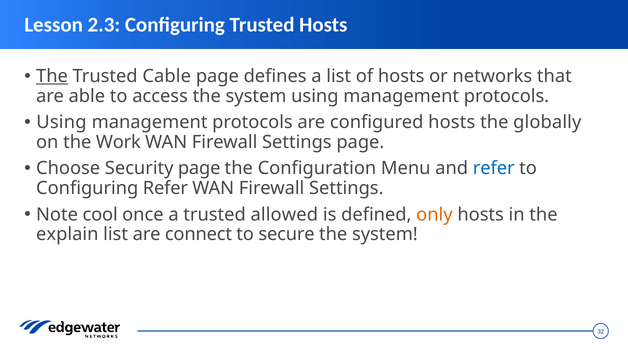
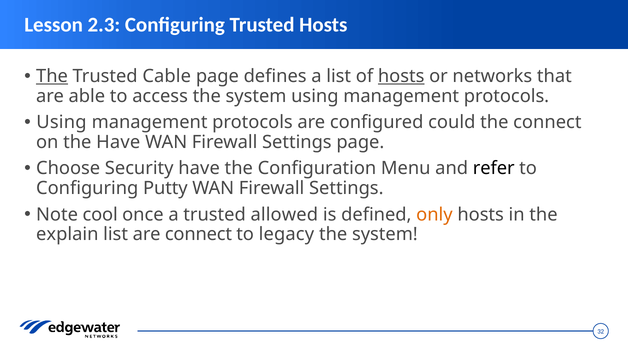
hosts at (401, 76) underline: none -> present
configured hosts: hosts -> could
the globally: globally -> connect
the Work: Work -> Have
Security page: page -> have
refer at (494, 169) colour: blue -> black
Configuring Refer: Refer -> Putty
secure: secure -> legacy
